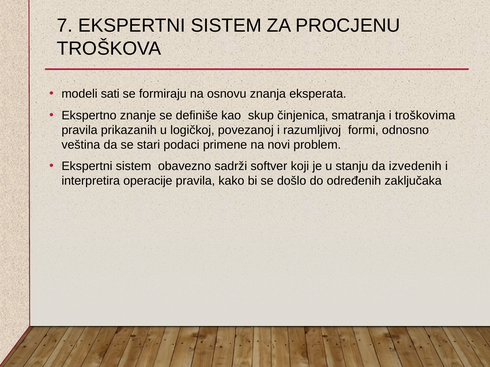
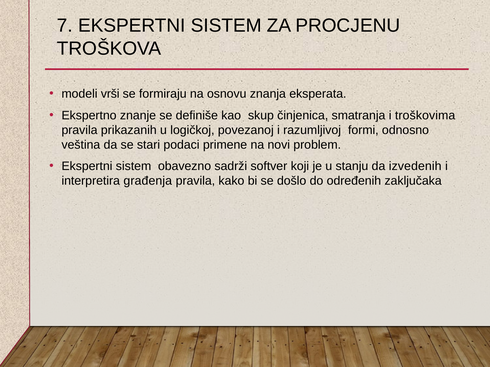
sati: sati -> vrši
operacije: operacije -> građenja
